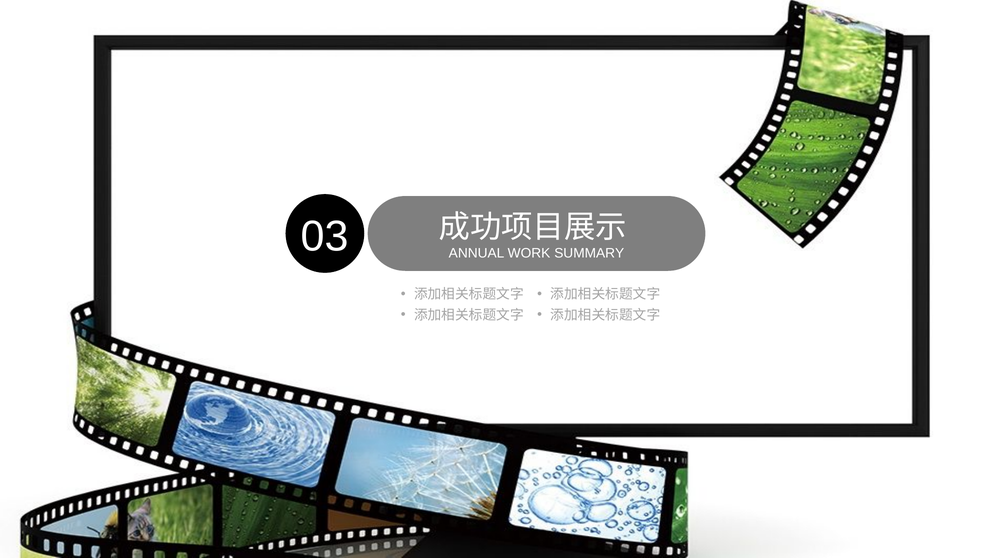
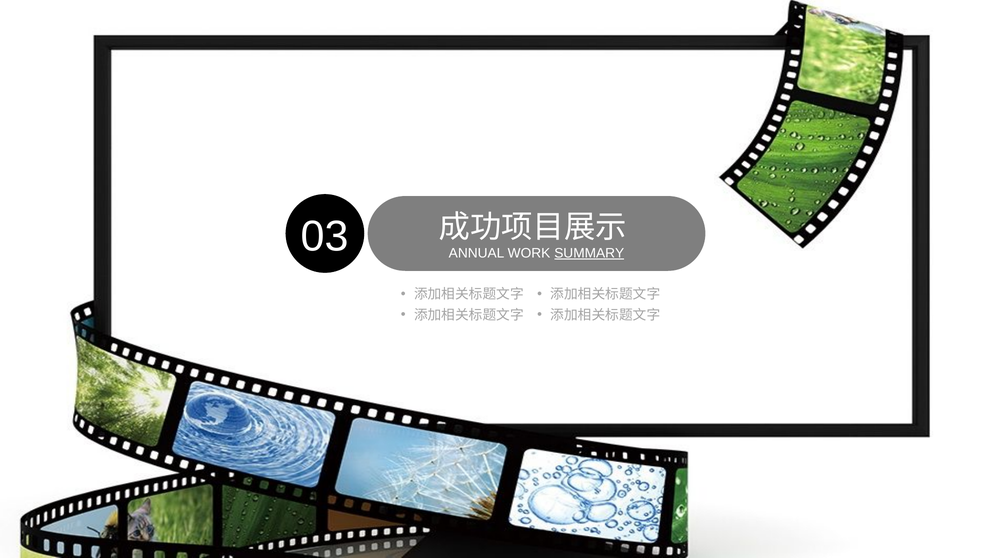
SUMMARY underline: none -> present
